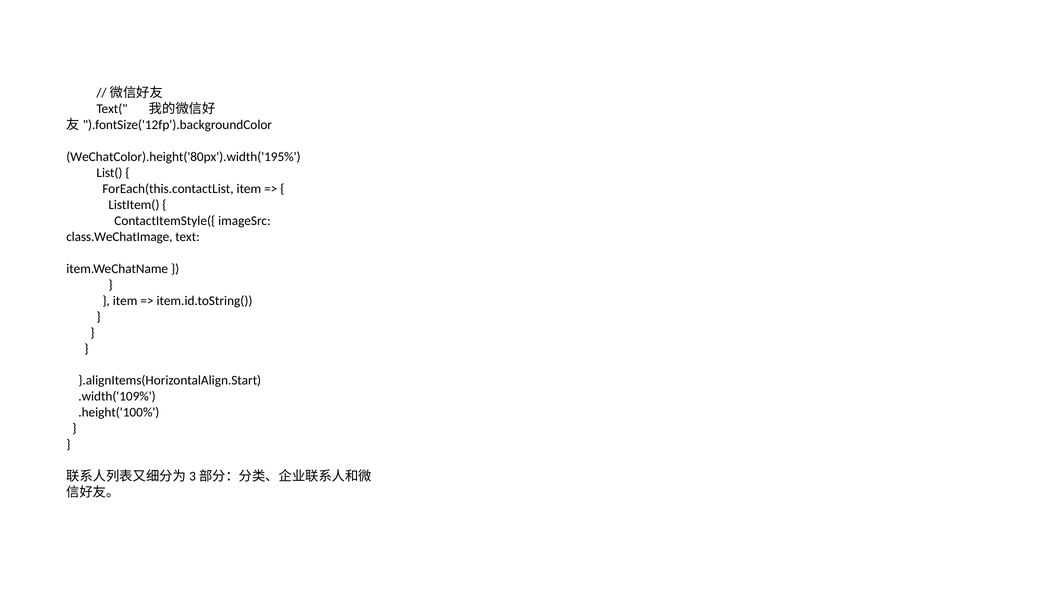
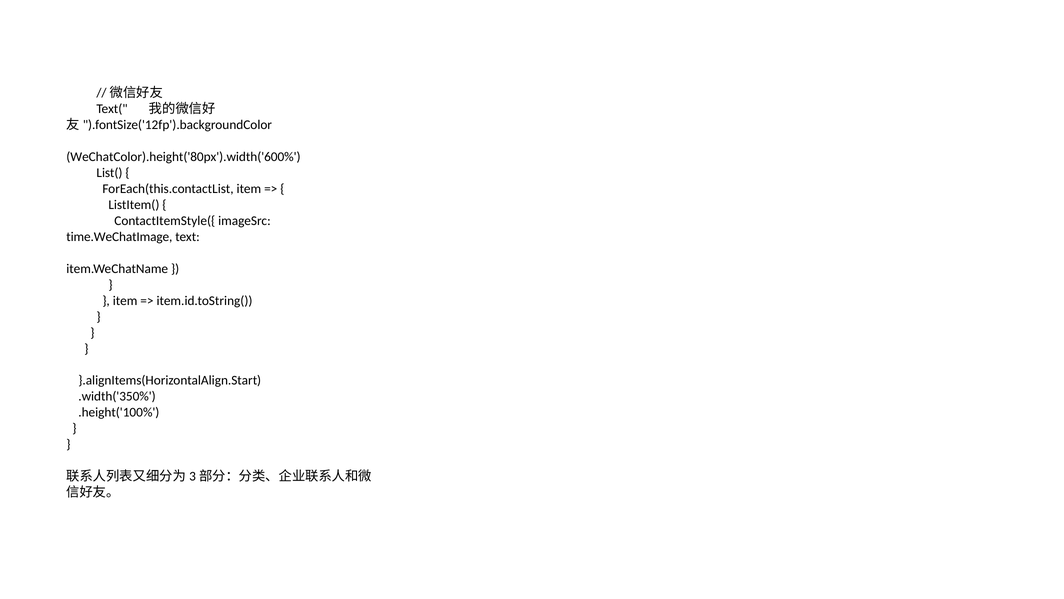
WeChatColor).height('80px').width('195%: WeChatColor).height('80px').width('195% -> WeChatColor).height('80px').width('600%
class.WeChatImage: class.WeChatImage -> time.WeChatImage
.width('109%: .width('109% -> .width('350%
